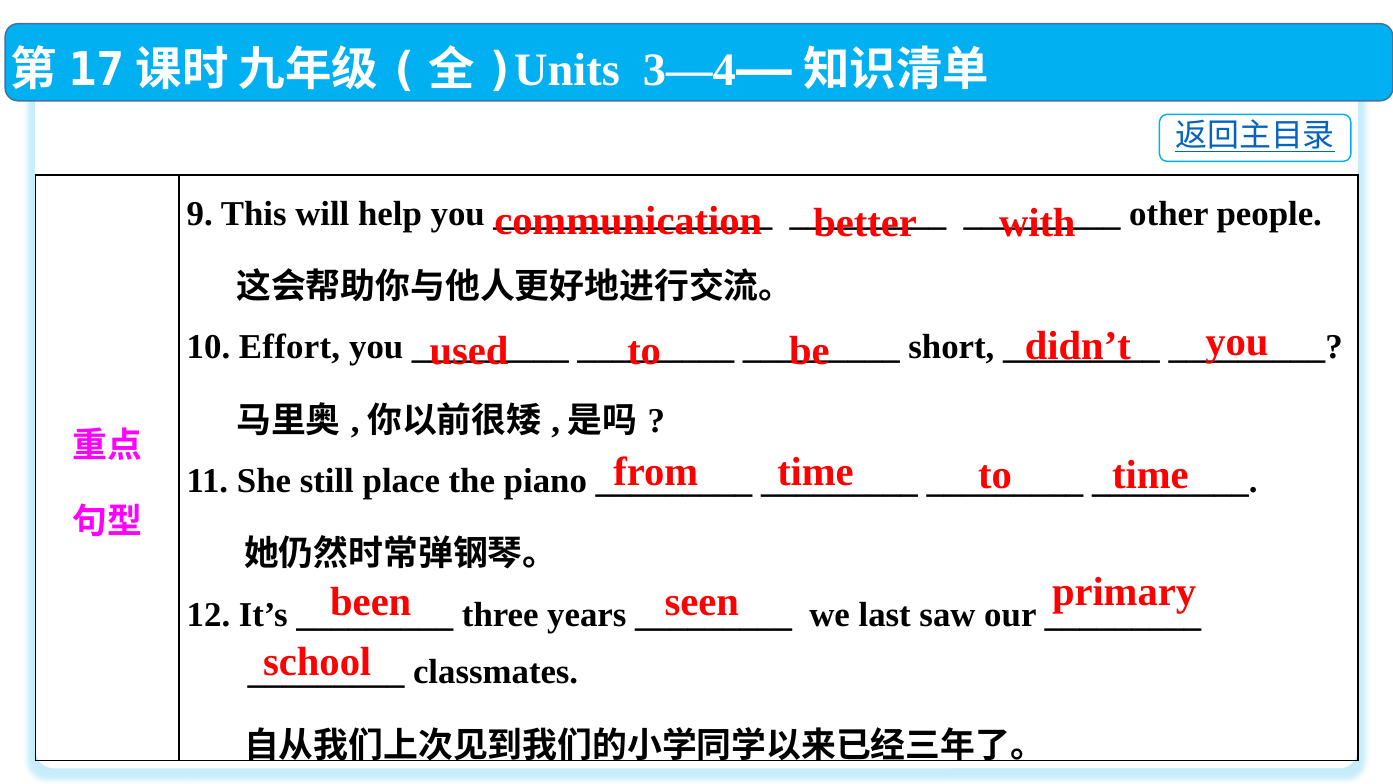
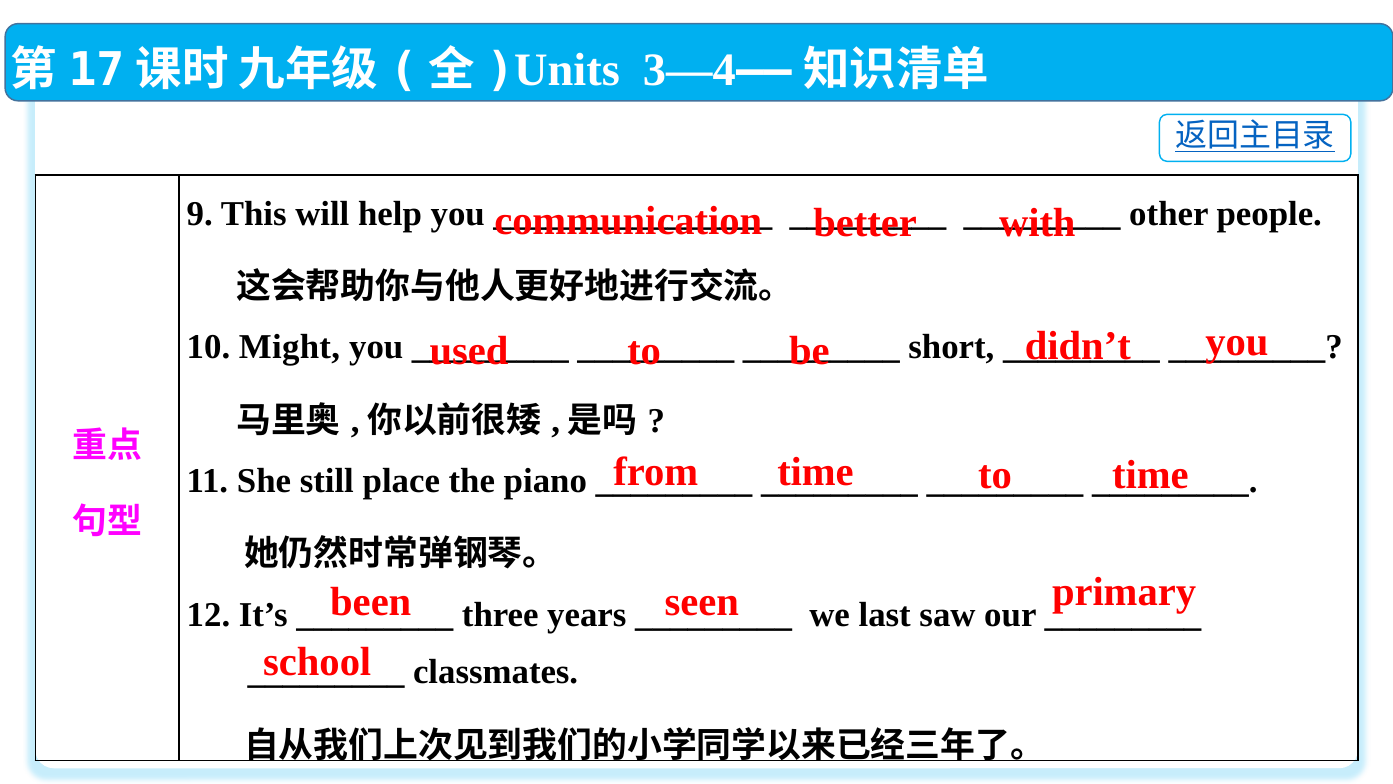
Effort: Effort -> Might
